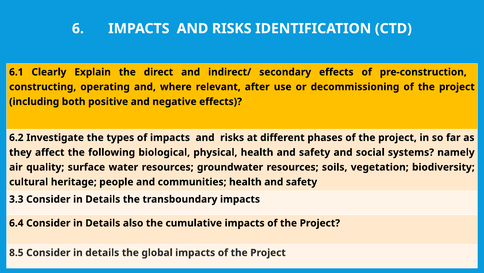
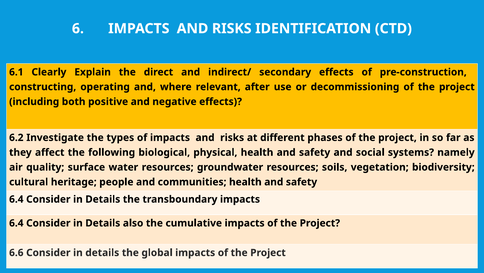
3.3 at (16, 199): 3.3 -> 6.4
8.5: 8.5 -> 6.6
